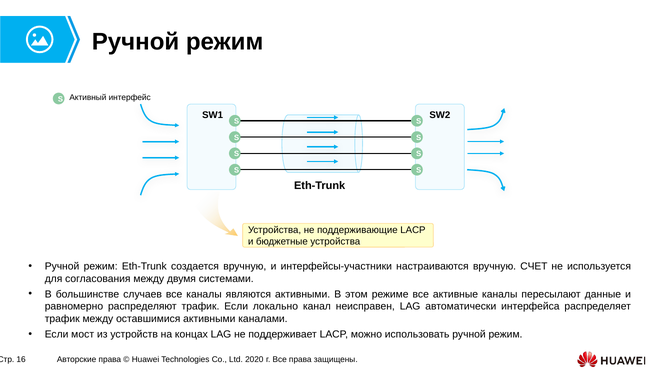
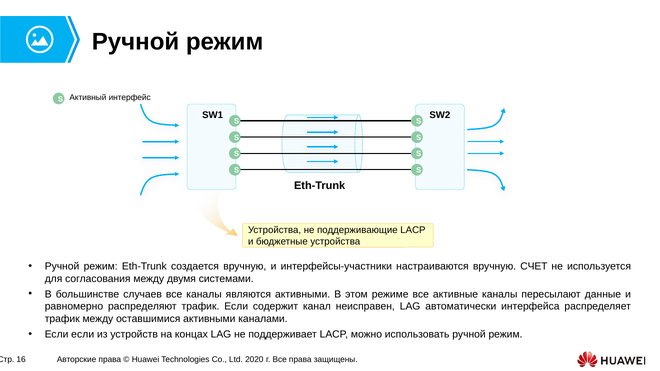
локально: локально -> содержит
Если мост: мост -> если
